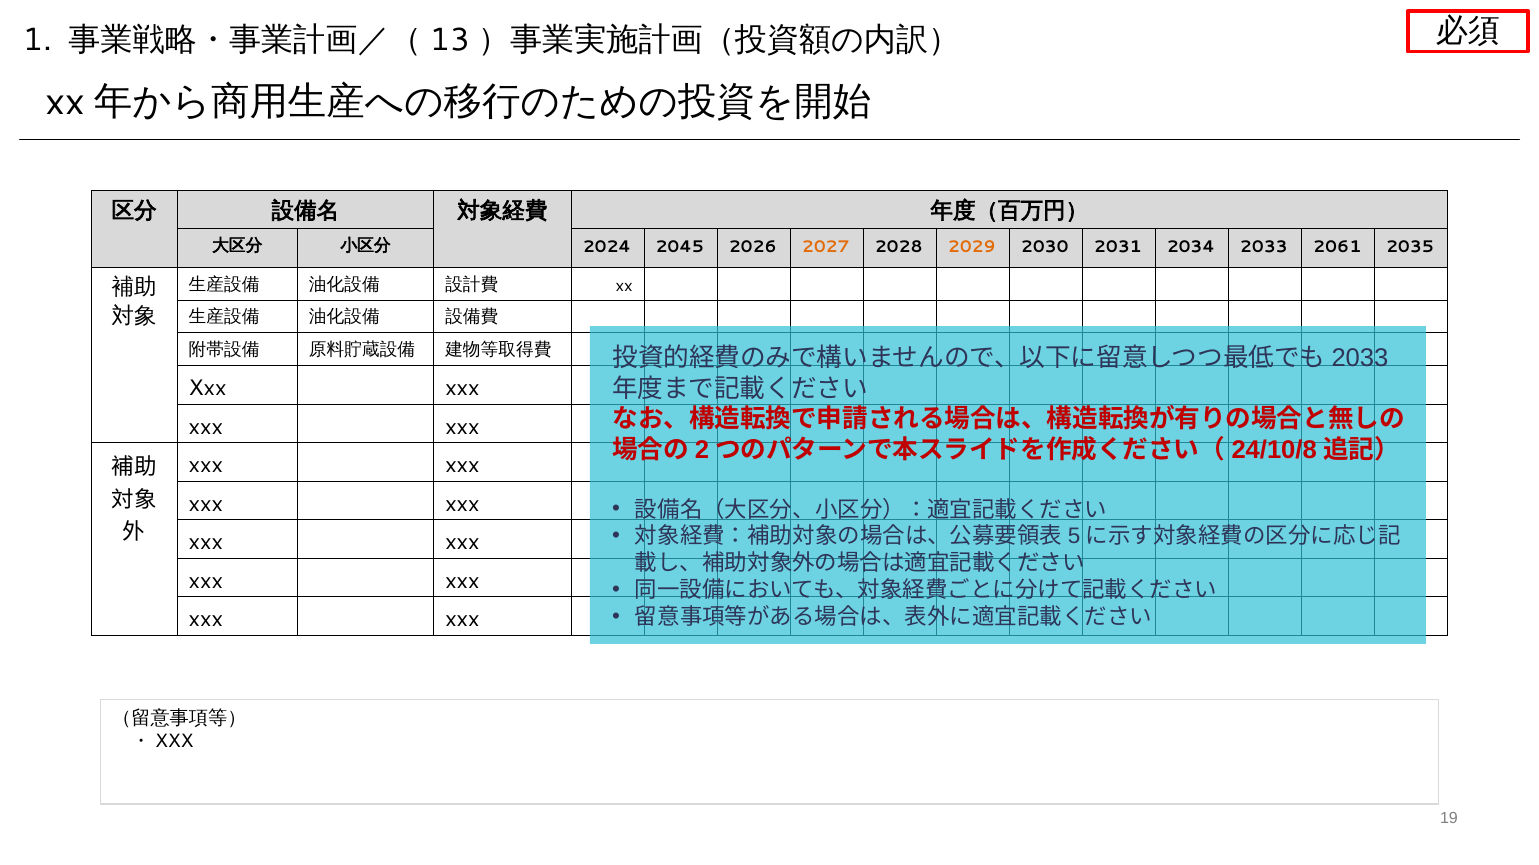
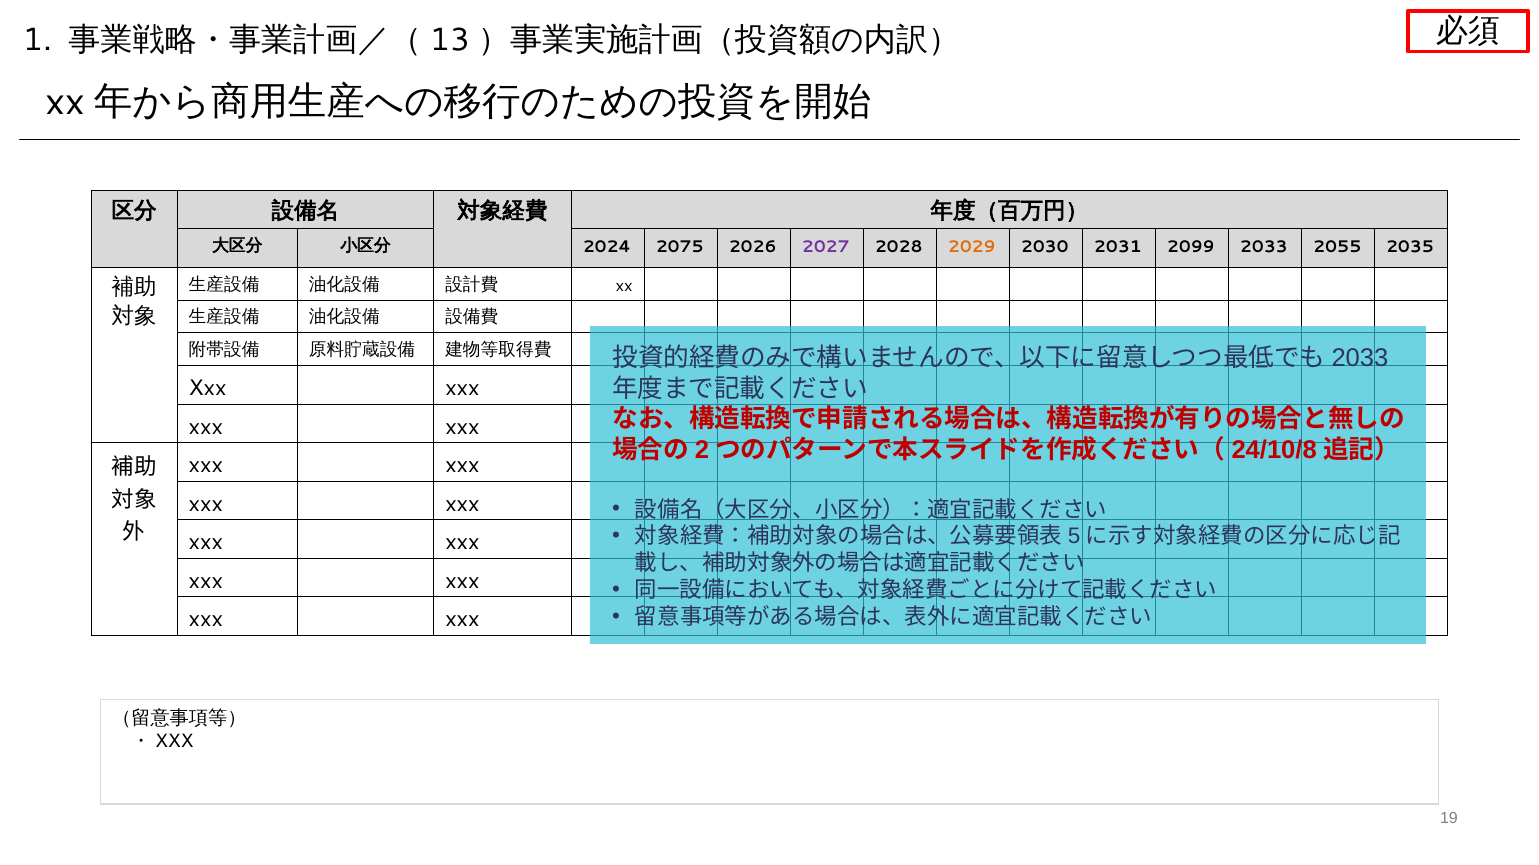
2045: 2045 -> 2075
2027 colour: orange -> purple
2034: 2034 -> 2099
2061: 2061 -> 2055
